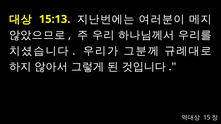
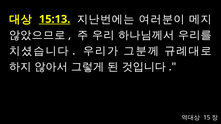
15:13 underline: none -> present
